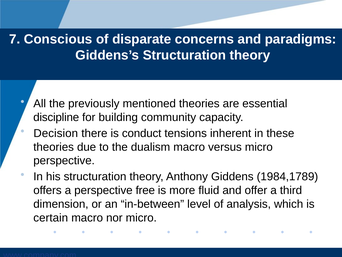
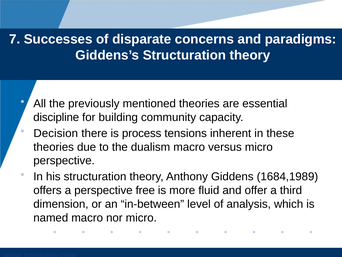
Conscious: Conscious -> Successes
conduct: conduct -> process
1984,1789: 1984,1789 -> 1684,1989
certain: certain -> named
